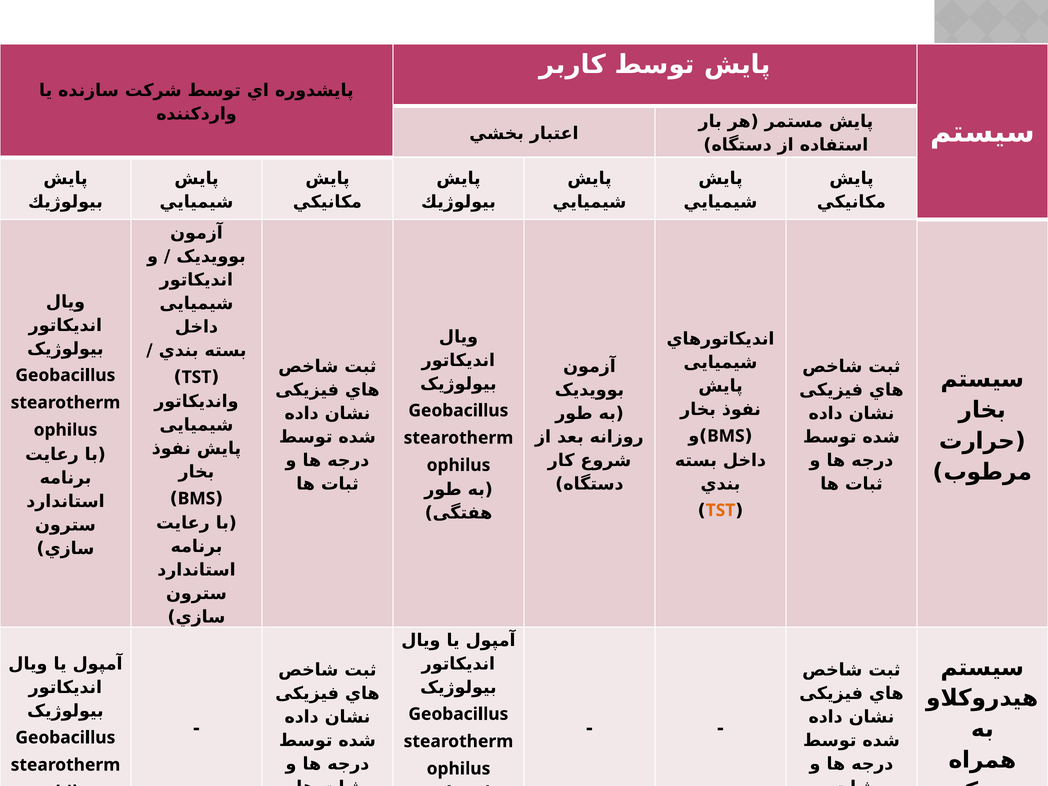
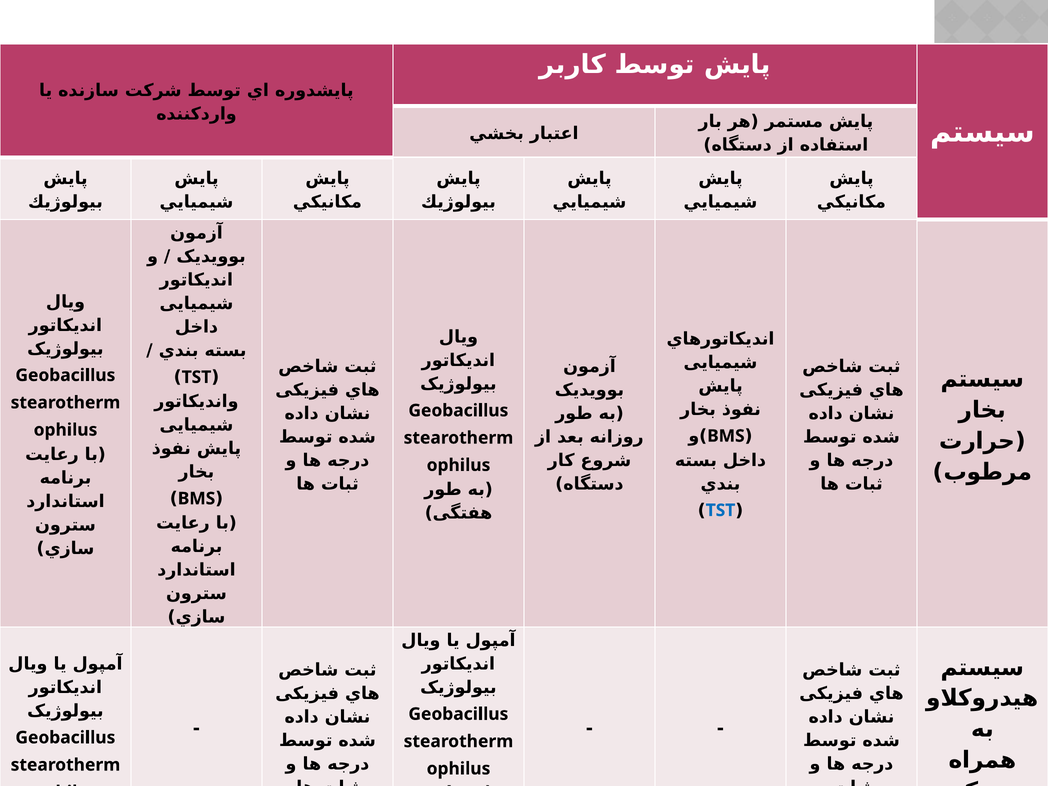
TST at (720, 510) colour: orange -> blue
